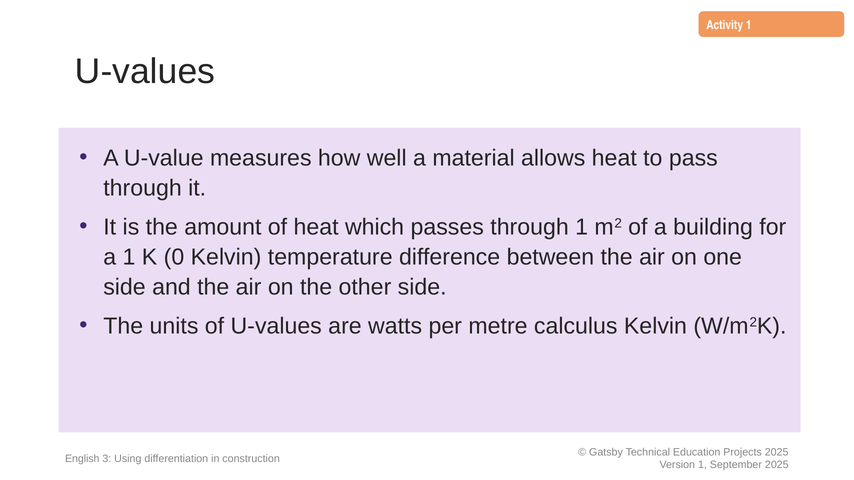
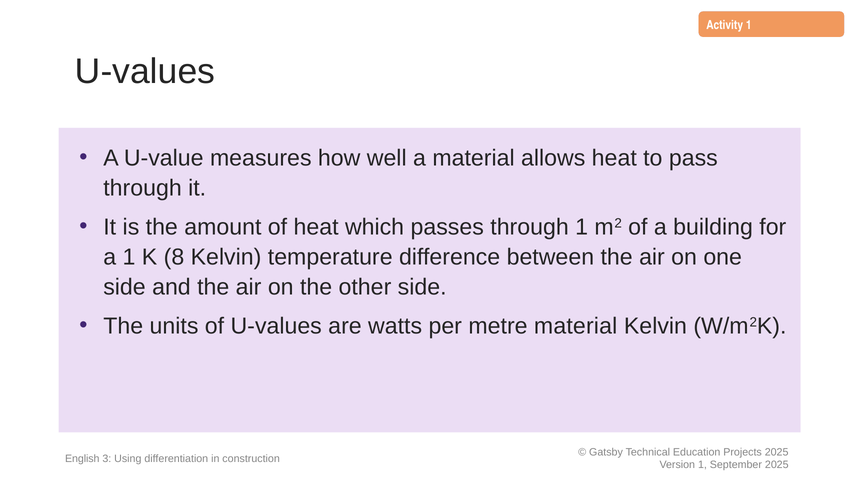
0: 0 -> 8
metre calculus: calculus -> material
